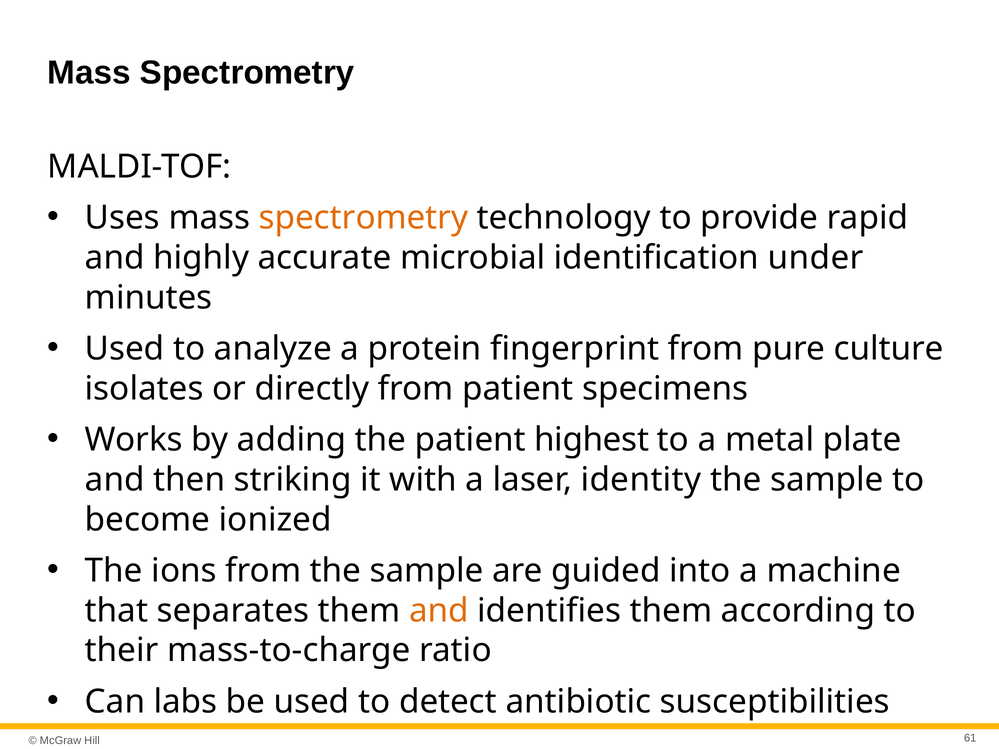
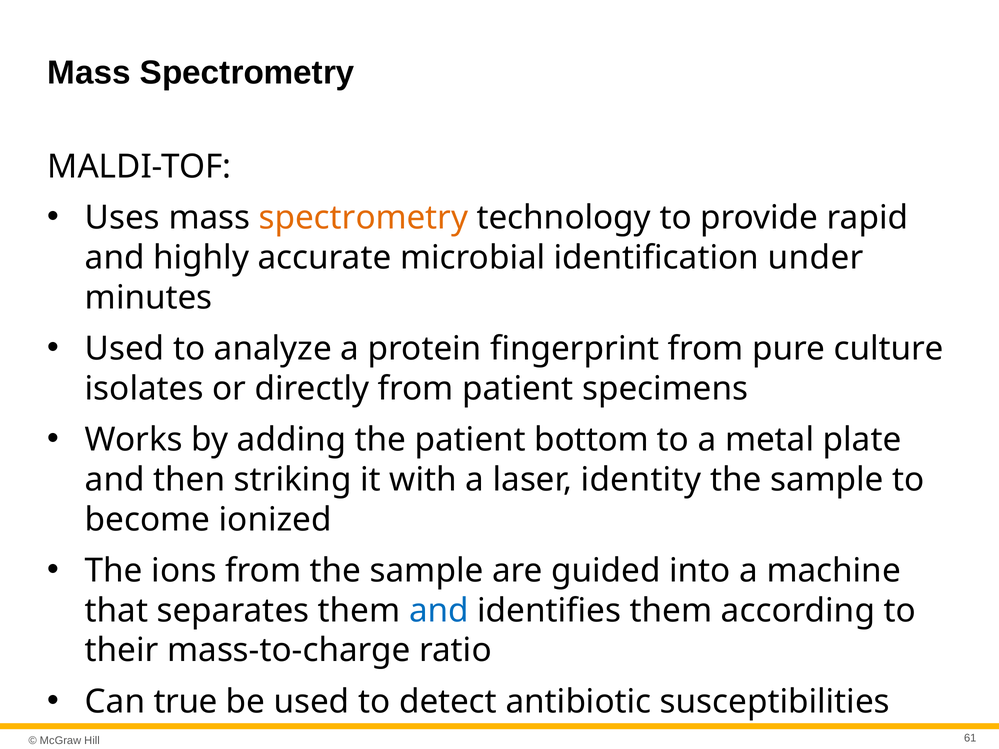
highest: highest -> bottom
and at (439, 611) colour: orange -> blue
labs: labs -> true
